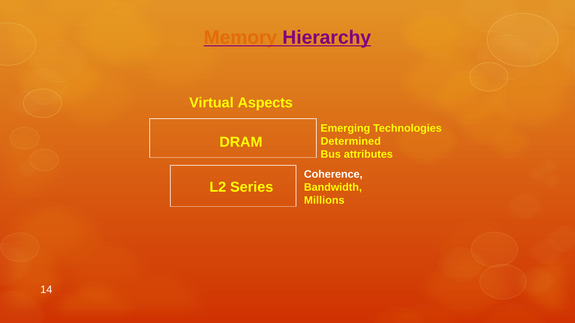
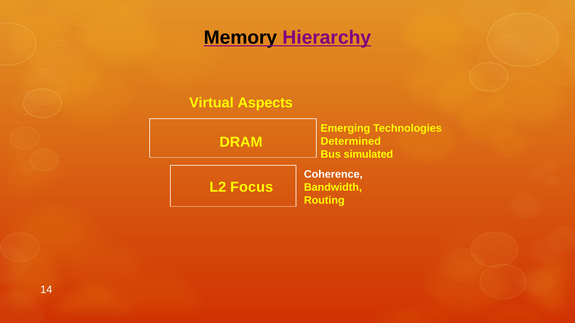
Memory colour: orange -> black
attributes: attributes -> simulated
Series: Series -> Focus
Millions: Millions -> Routing
